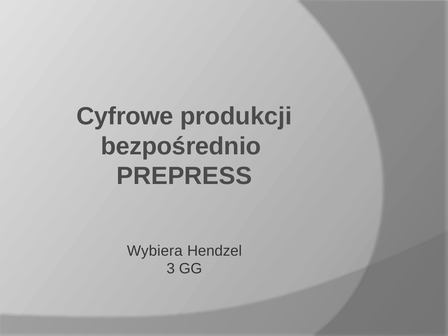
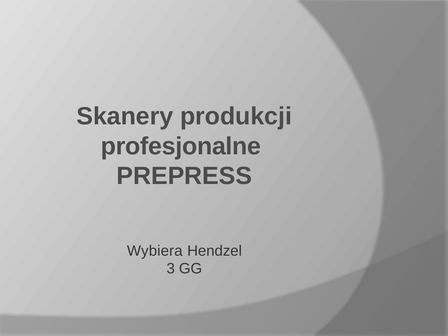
Cyfrowe: Cyfrowe -> Skanery
bezpośrednio: bezpośrednio -> profesjonalne
